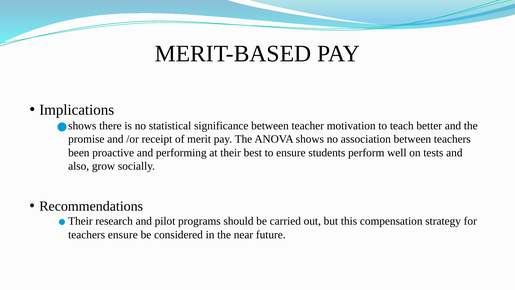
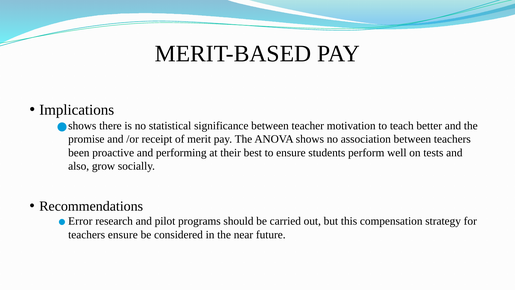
Their at (80, 221): Their -> Error
